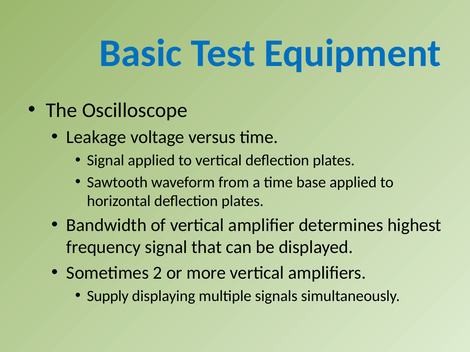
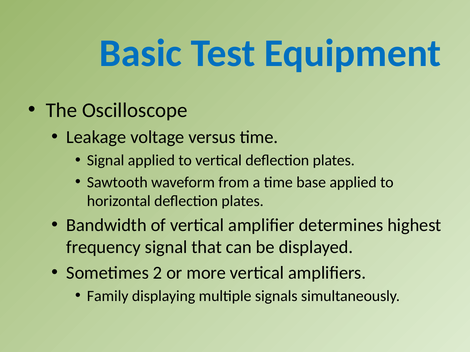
Supply: Supply -> Family
